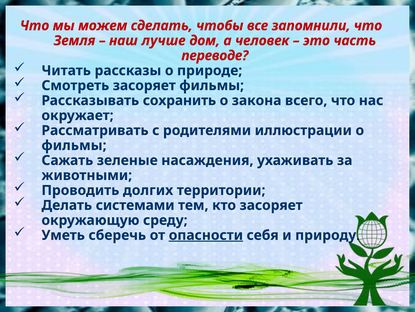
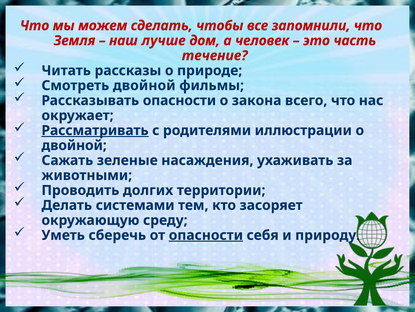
переводе: переводе -> течение
Смотреть засоряет: засоряет -> двойной
Рассказывать сохранить: сохранить -> опасности
Рассматривать underline: none -> present
фильмы at (74, 145): фильмы -> двойной
